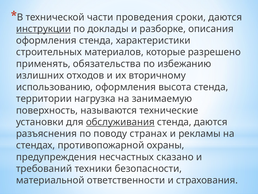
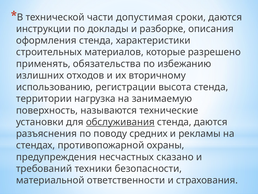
проведения: проведения -> допустимая
инструкции underline: present -> none
использованию оформления: оформления -> регистрации
странах: странах -> средних
